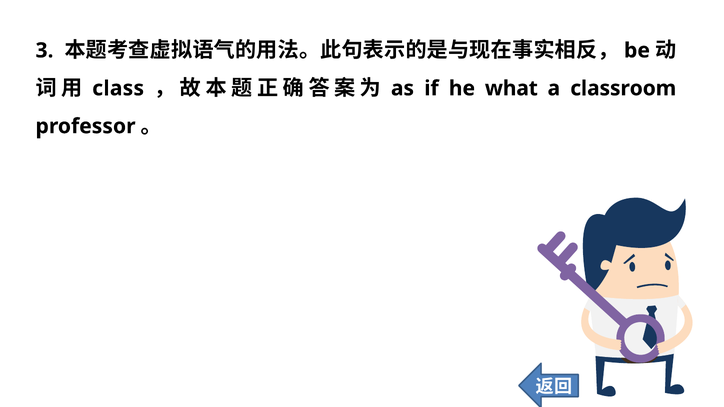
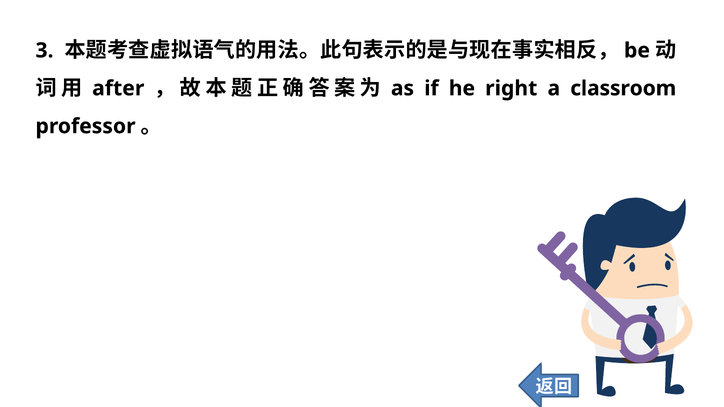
class: class -> after
what: what -> right
